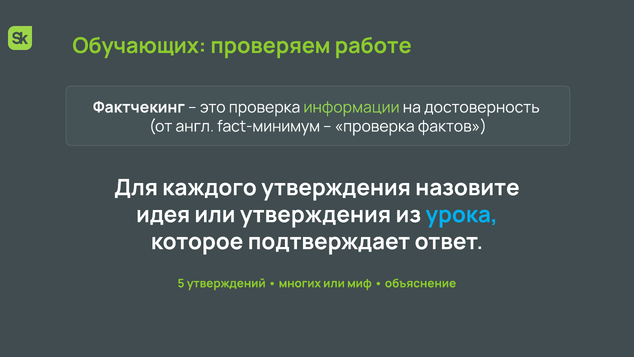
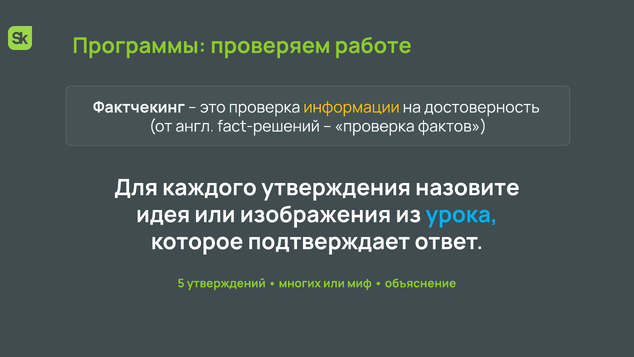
Обучающих: Обучающих -> Программы
информации colour: light green -> yellow
fact-минимум: fact-минимум -> fact-решений
или утверждения: утверждения -> изображения
